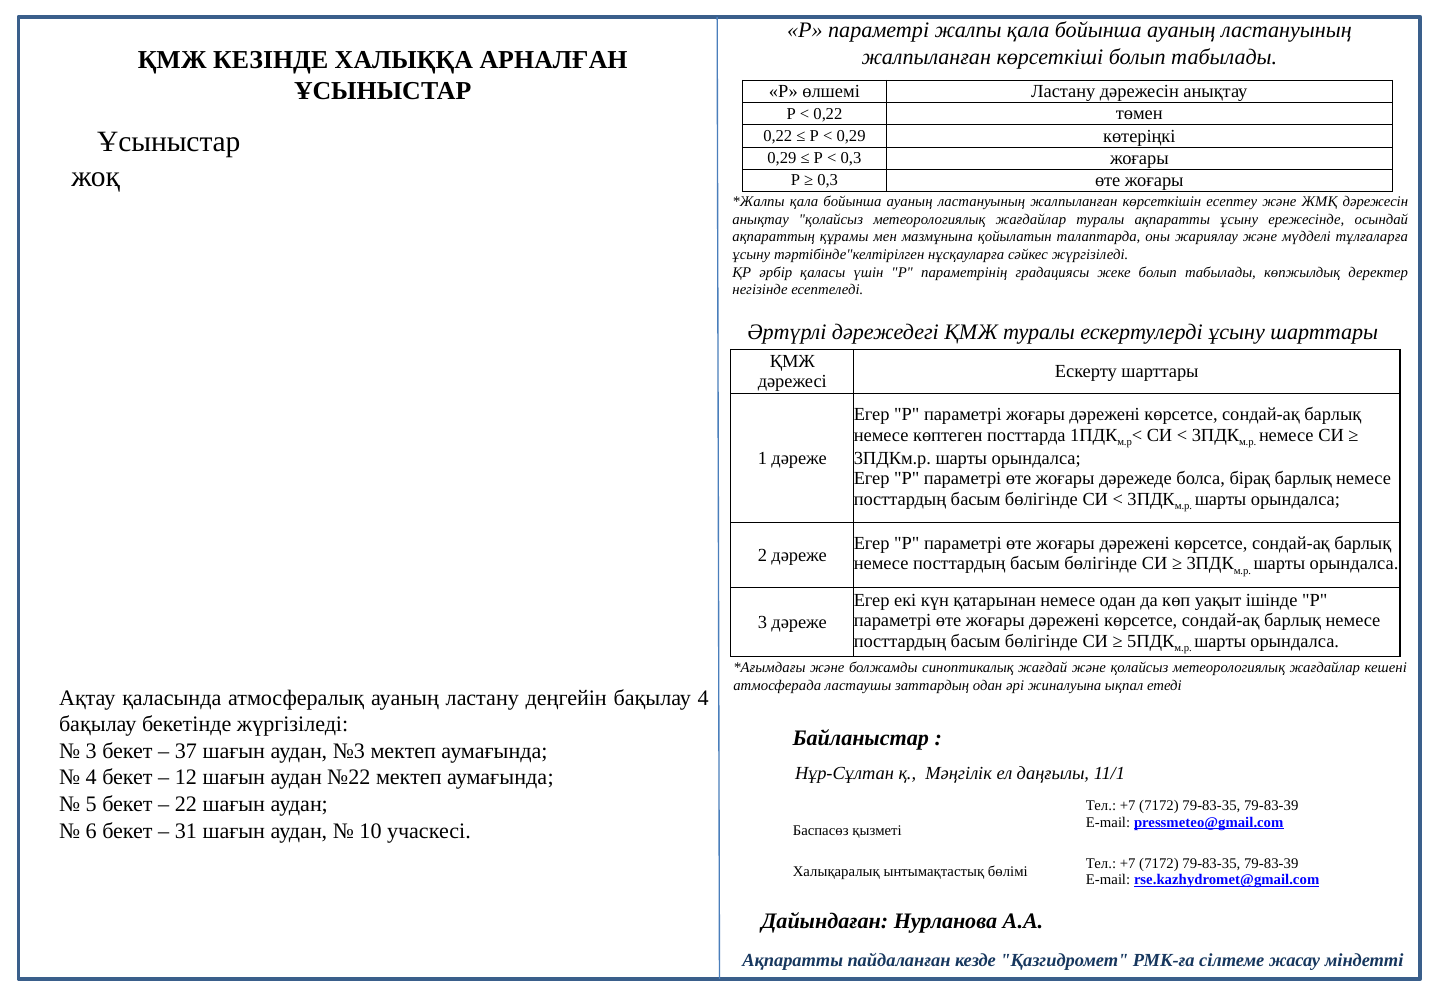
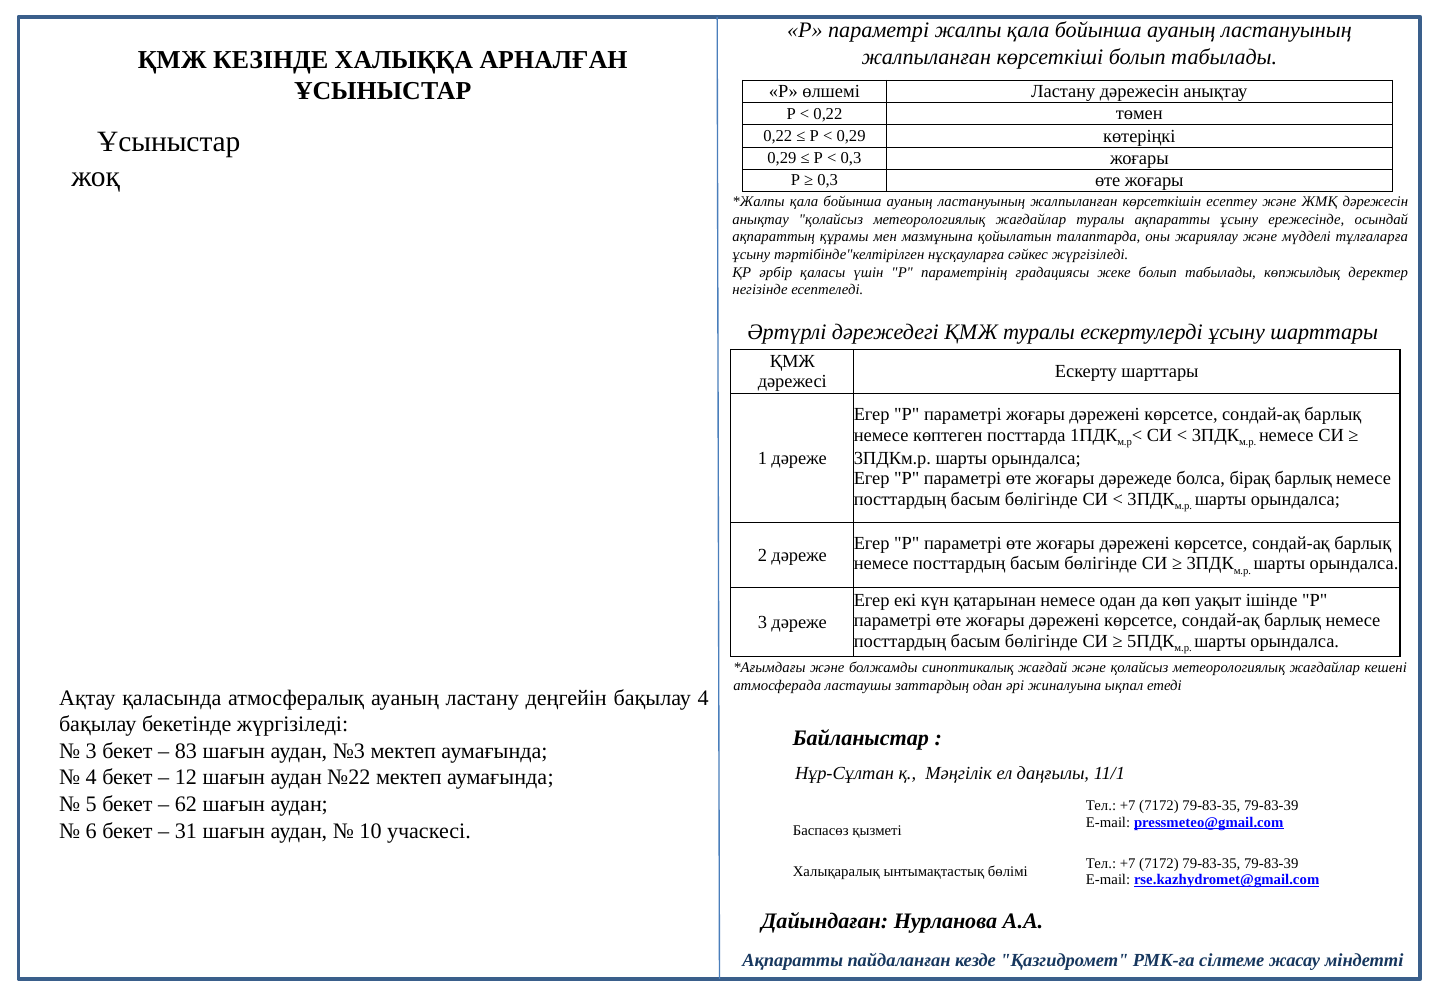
37: 37 -> 83
22: 22 -> 62
